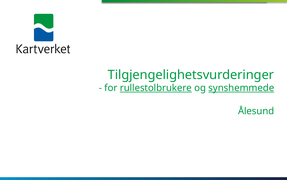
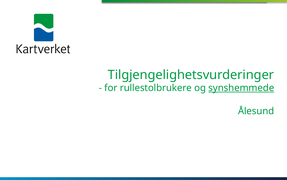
rullestolbrukere underline: present -> none
